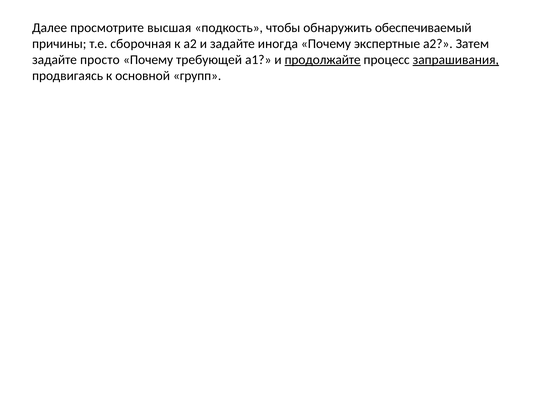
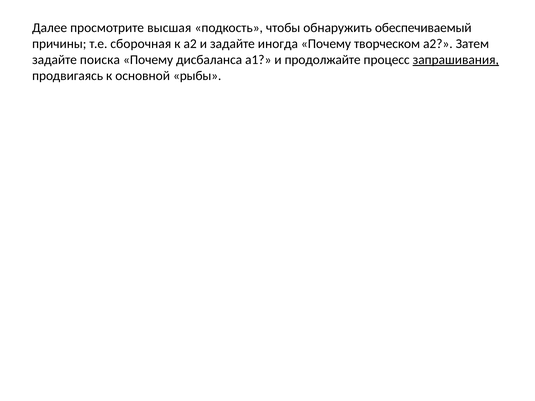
экспертные: экспертные -> творческом
просто: просто -> поиска
требующей: требующей -> дисбаланса
продолжайте underline: present -> none
групп: групп -> рыбы
